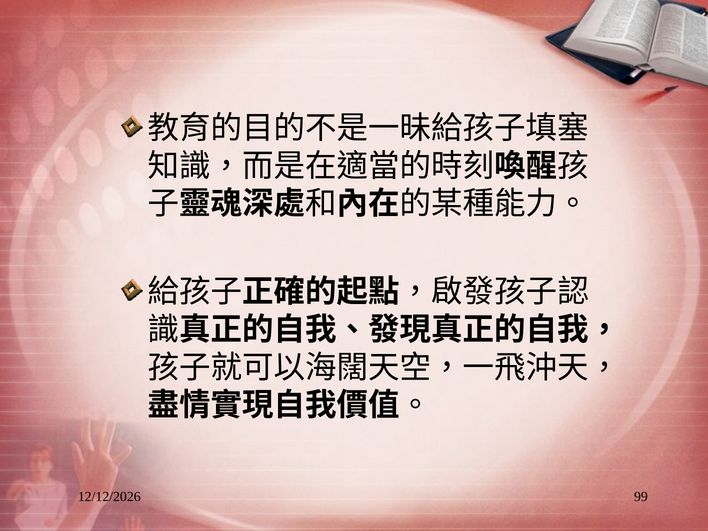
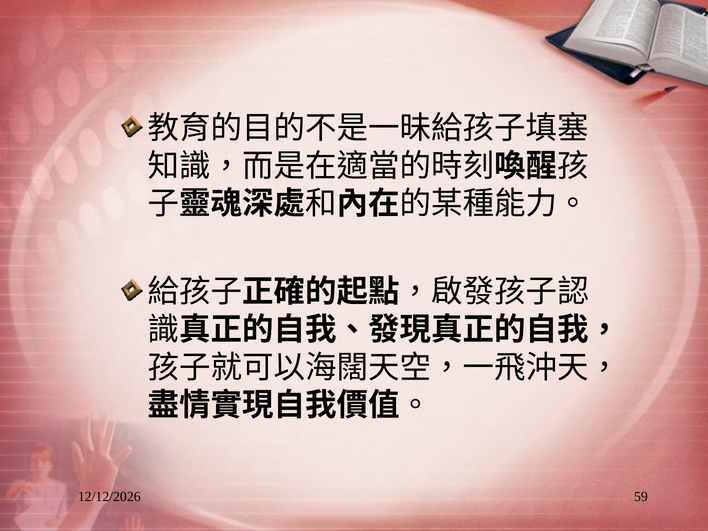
99: 99 -> 59
